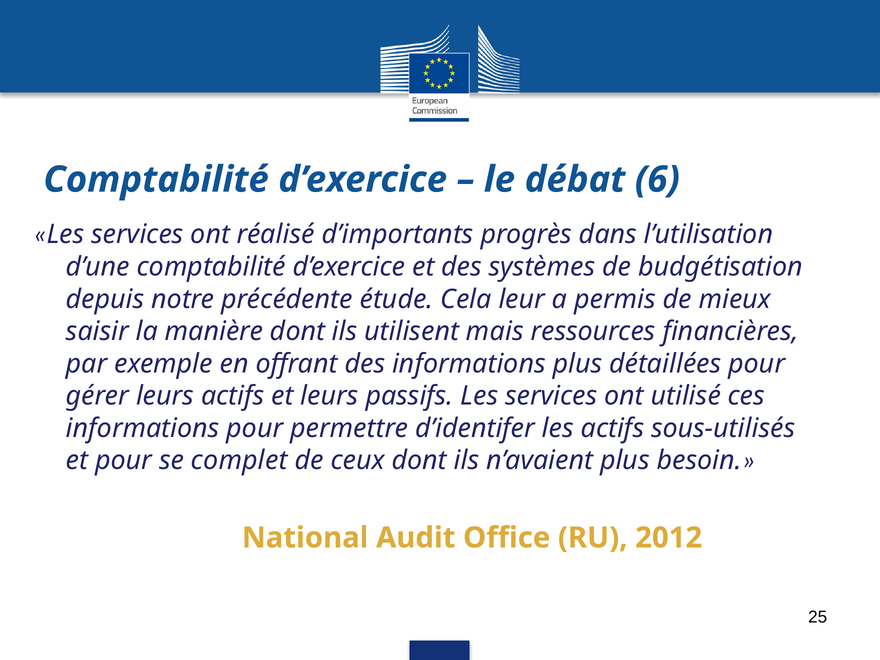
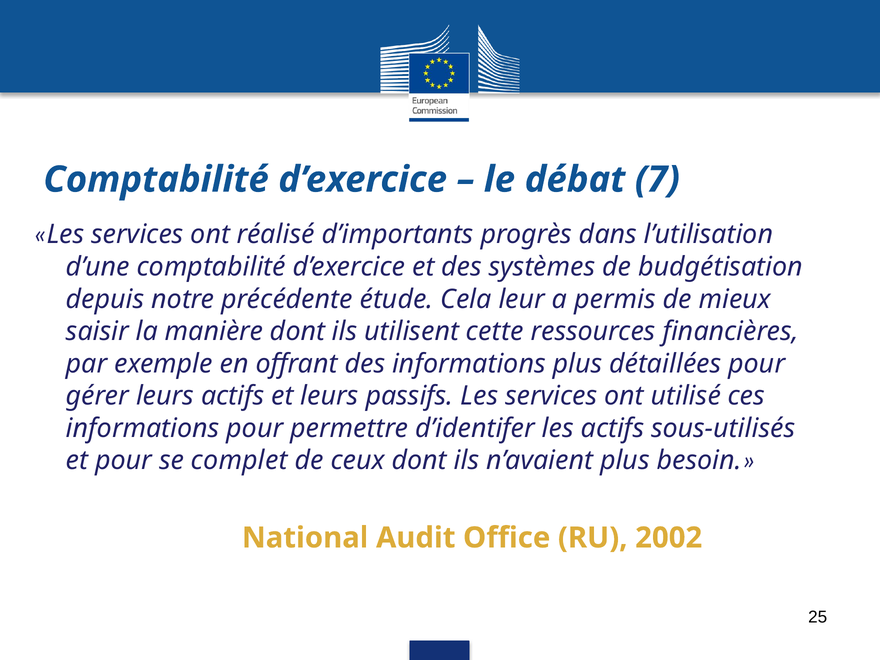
6: 6 -> 7
mais: mais -> cette
2012: 2012 -> 2002
